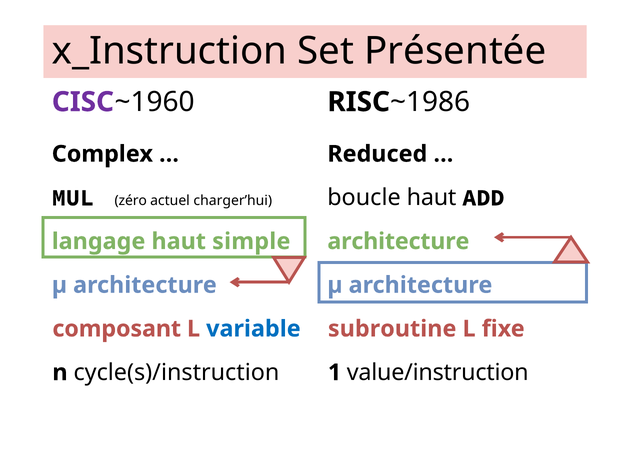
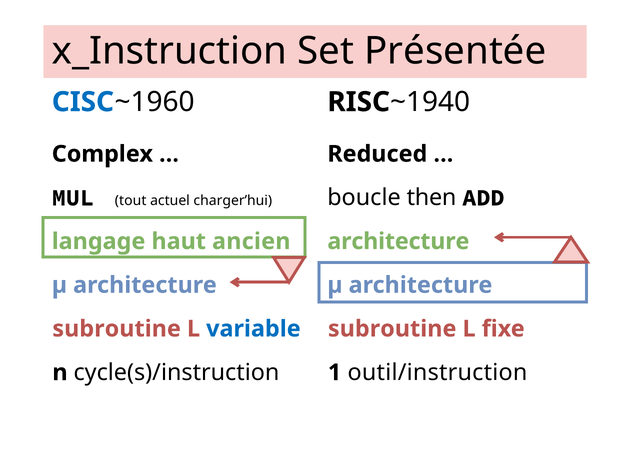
CISC colour: purple -> blue
~1986: ~1986 -> ~1940
boucle haut: haut -> then
zéro: zéro -> tout
simple: simple -> ancien
composant at (117, 329): composant -> subroutine
value/instruction: value/instruction -> outil/instruction
